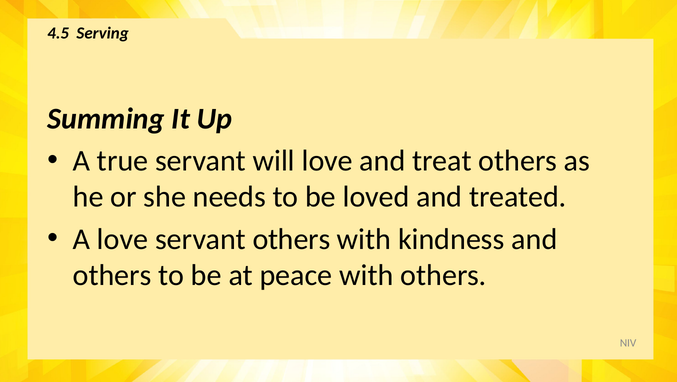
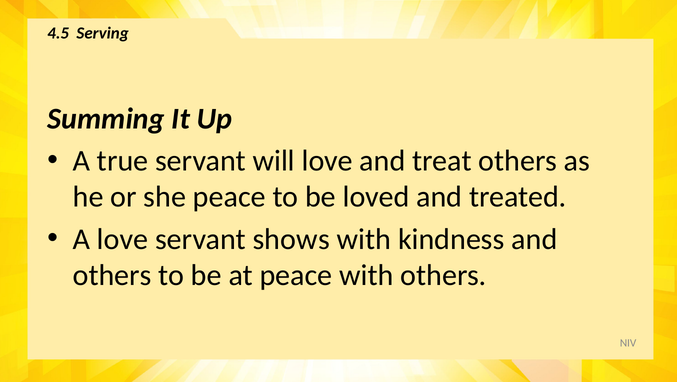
she needs: needs -> peace
servant others: others -> shows
